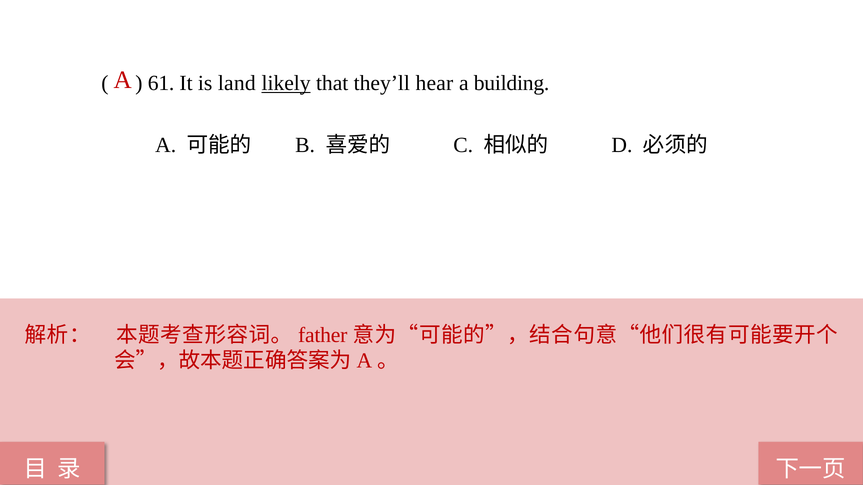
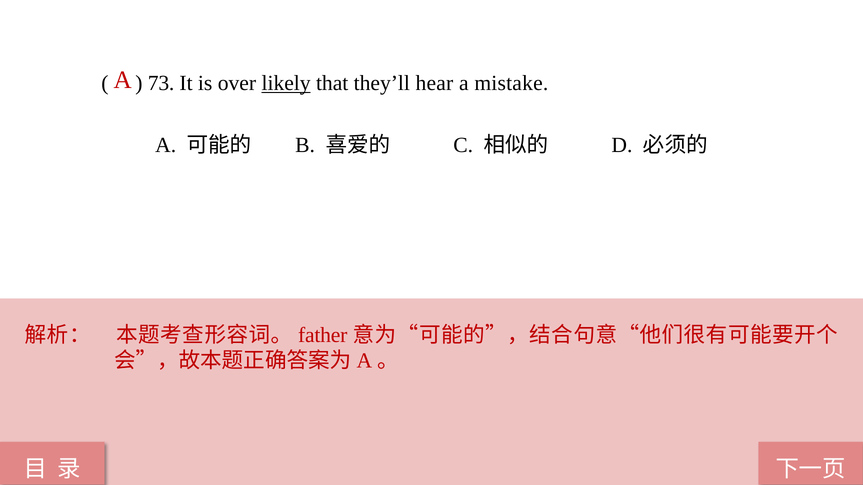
61: 61 -> 73
land: land -> over
building: building -> mistake
